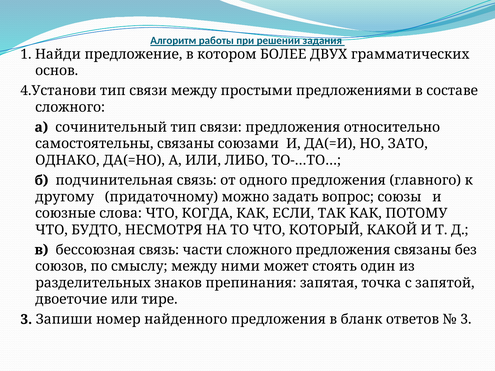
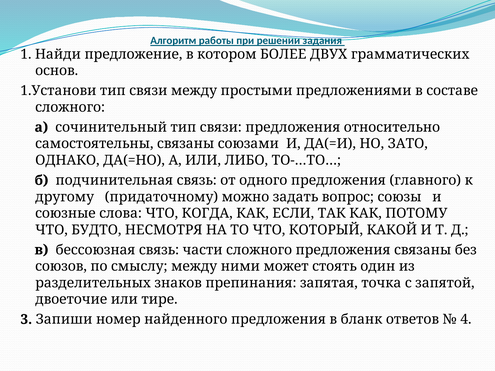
4.Установи: 4.Установи -> 1.Установи
3 at (466, 320): 3 -> 4
